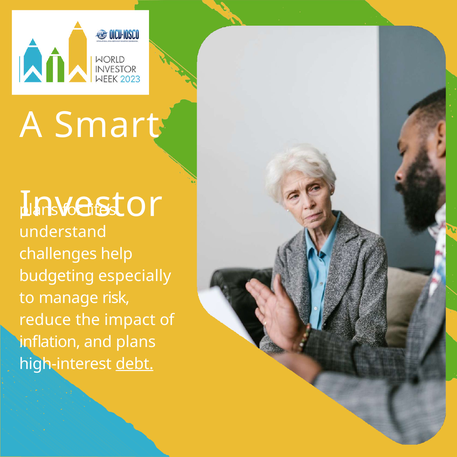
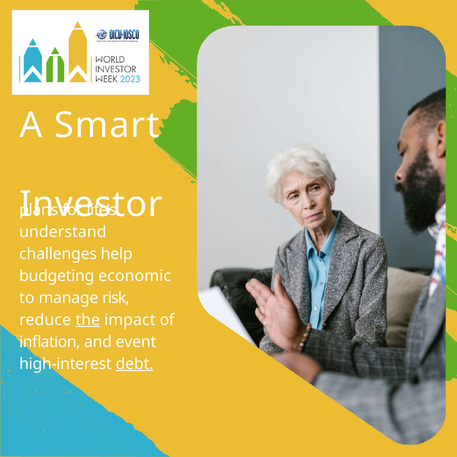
especially: especially -> economic
the underline: none -> present
and plans: plans -> event
